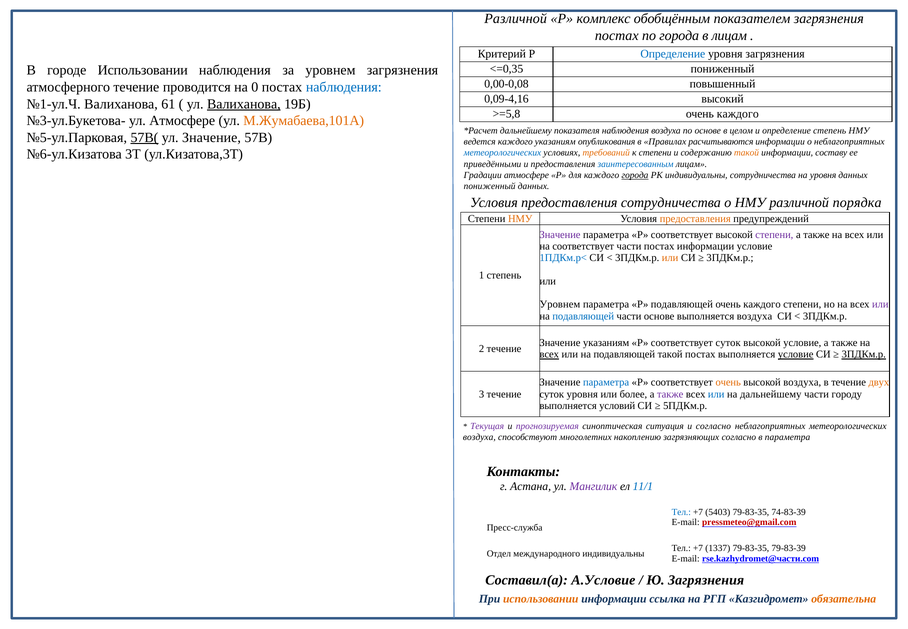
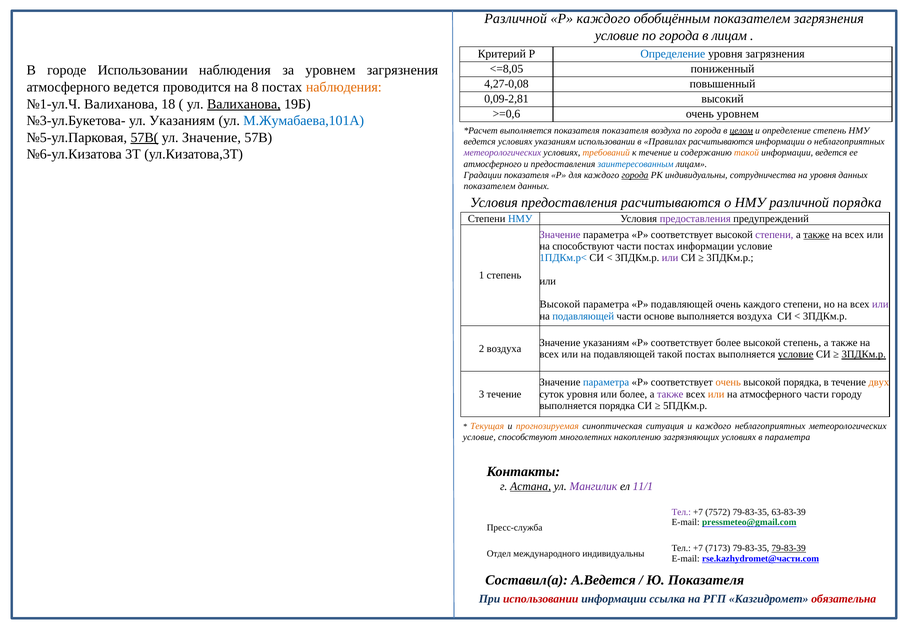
Р комплекс: комплекс -> каждого
постах at (617, 35): постах -> условие
<=0,35: <=0,35 -> <=8,05
0,00-0,08: 0,00-0,08 -> 4,27-0,08
атмосферного течение: течение -> ведется
0: 0 -> 8
наблюдения at (344, 87) colour: blue -> orange
0,09-4,16: 0,09-4,16 -> 0,09-2,81
61: 61 -> 18
>=5,8: >=5,8 -> >=0,6
каждого at (738, 114): каждого -> уровнем
ул Атмосфере: Атмосфере -> Указаниям
М.Жумабаева,101А colour: orange -> blue
дальнейшему at (526, 130): дальнейшему -> выполняется
показателя наблюдения: наблюдения -> показателя
воздуха по основе: основе -> города
целом underline: none -> present
ведется каждого: каждого -> условиях
указаниям опубликования: опубликования -> использовании
метеорологических at (502, 153) colour: blue -> purple
к степени: степени -> течение
информации составу: составу -> ведется
приведёнными at (492, 164): приведёнными -> атмосферного
Градации атмосфере: атмосфере -> показателя
пониженный at (490, 186): пониженный -> показателем
предоставления сотрудничества: сотрудничества -> расчитываются
НМУ at (520, 218) colour: orange -> blue
предоставления at (695, 218) colour: orange -> purple
также at (816, 235) underline: none -> present
на соответствует: соответствует -> способствуют
или at (670, 258) colour: orange -> purple
Уровнем at (560, 304): Уровнем -> Высокой
соответствует суток: суток -> более
высокой условие: условие -> степень
2 течение: течение -> воздуха
всех at (549, 354) underline: present -> none
высокой воздуха: воздуха -> порядка
или at (716, 394) colour: blue -> orange
на дальнейшему: дальнейшему -> атмосферного
выполняется условий: условий -> порядка
Текущая colour: purple -> orange
прогнозируемая colour: purple -> orange
и согласно: согласно -> каждого
воздуха at (479, 437): воздуха -> условие
загрязняющих согласно: согласно -> условиях
Астана underline: none -> present
11/1 colour: blue -> purple
Тел at (681, 512) colour: blue -> purple
5403: 5403 -> 7572
74-83-39: 74-83-39 -> 63-83-39
pressmeteo@gmail.com colour: red -> green
1337: 1337 -> 7173
79-83-39 underline: none -> present
А.Условие: А.Условие -> А.Ведется
Ю Загрязнения: Загрязнения -> Показателя
использовании at (541, 599) colour: orange -> red
обязательна colour: orange -> red
